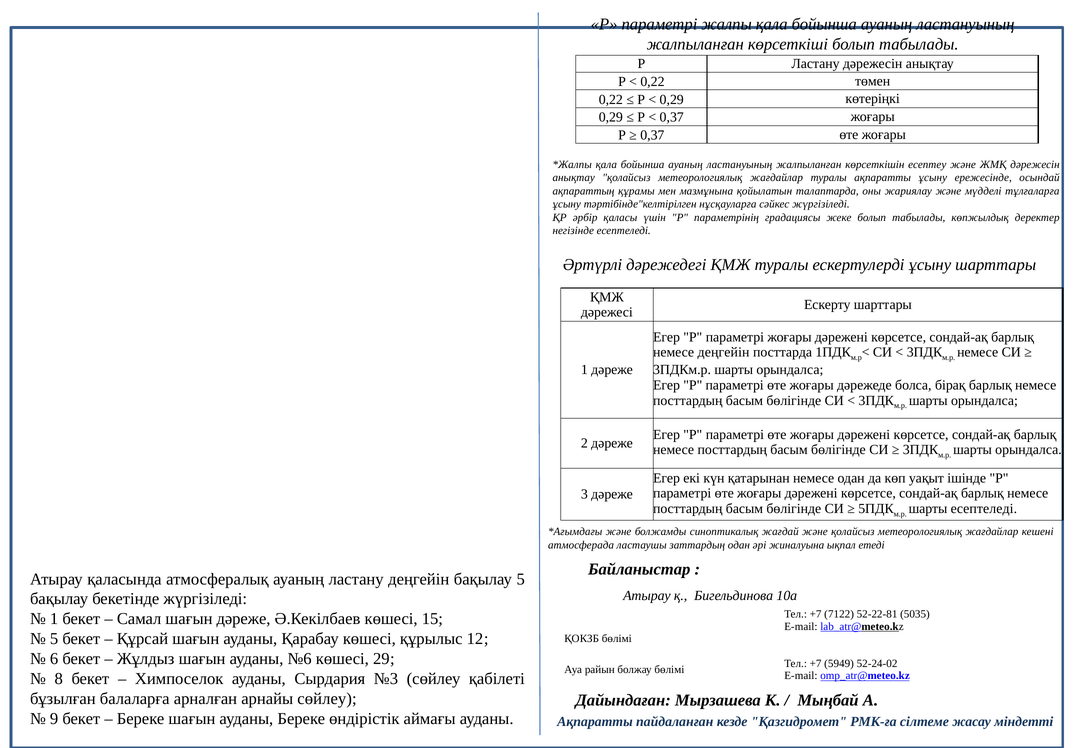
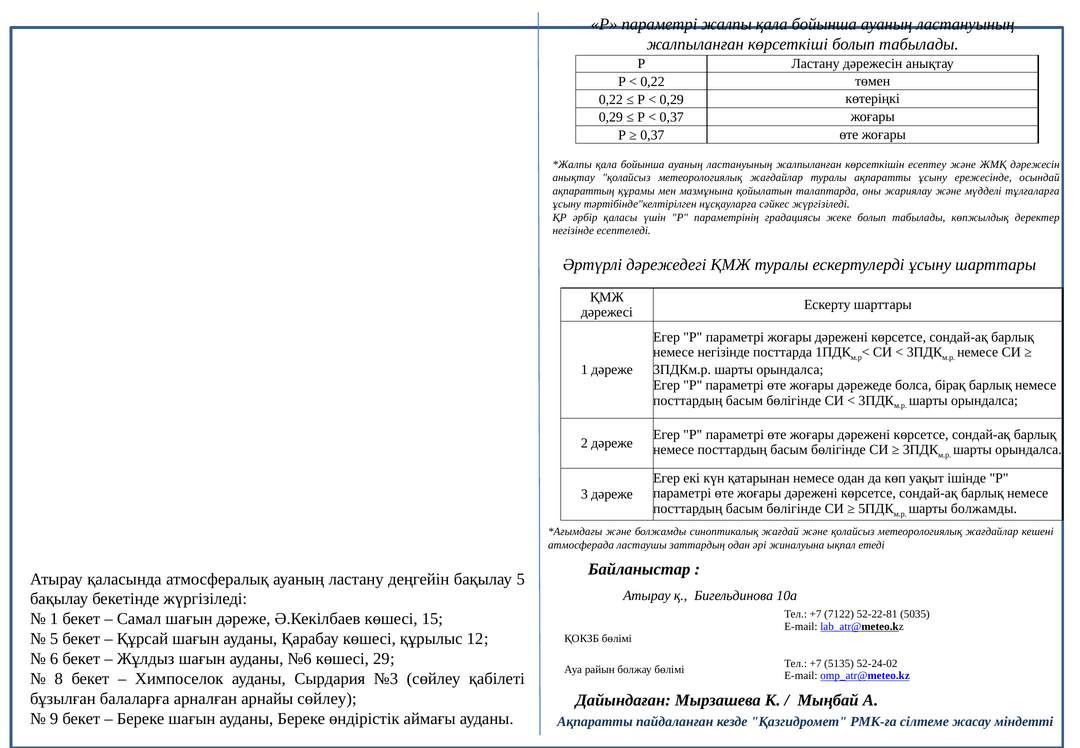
немесе деңгейін: деңгейін -> негізінде
шарты есептеледі: есептеледі -> болжамды
5949: 5949 -> 5135
